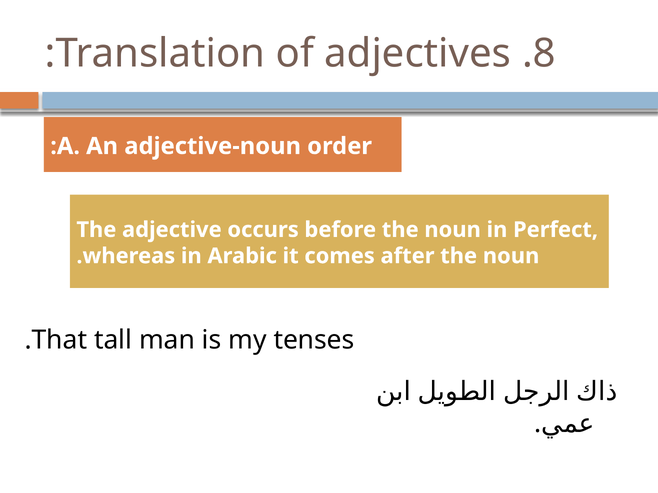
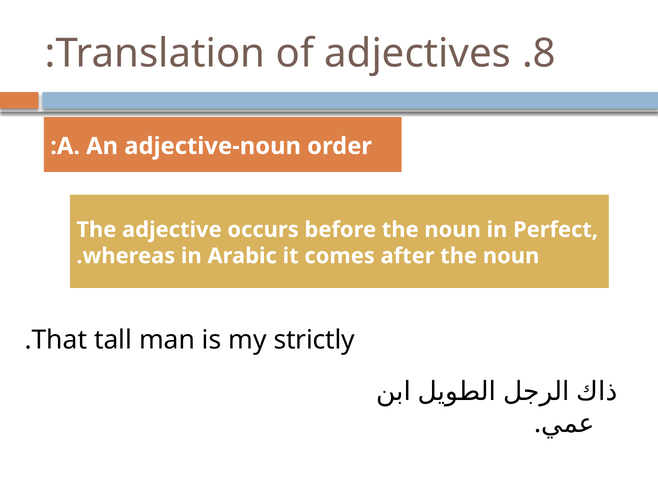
tenses: tenses -> strictly
